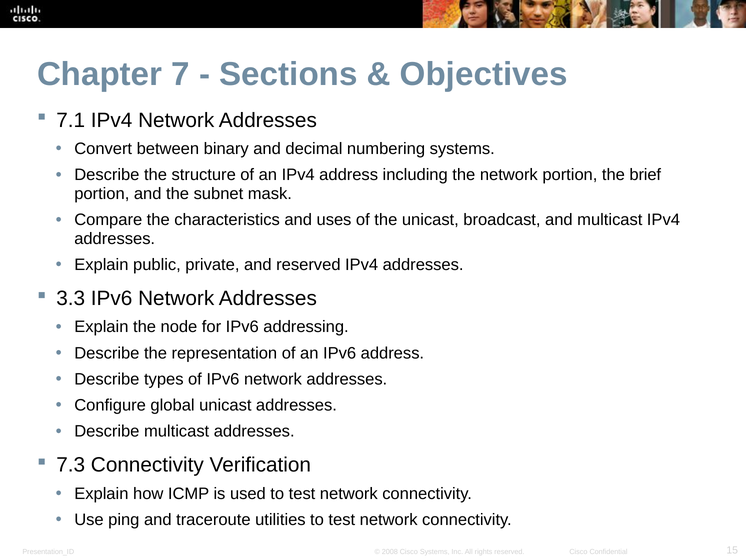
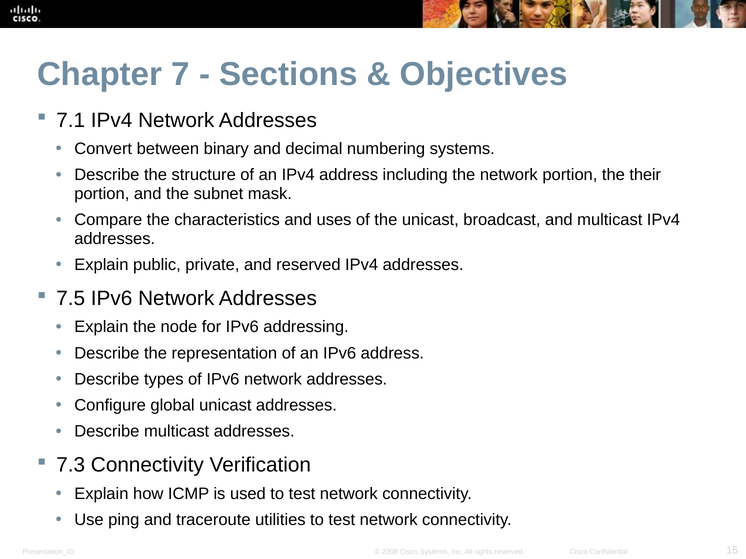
brief: brief -> their
3.3: 3.3 -> 7.5
